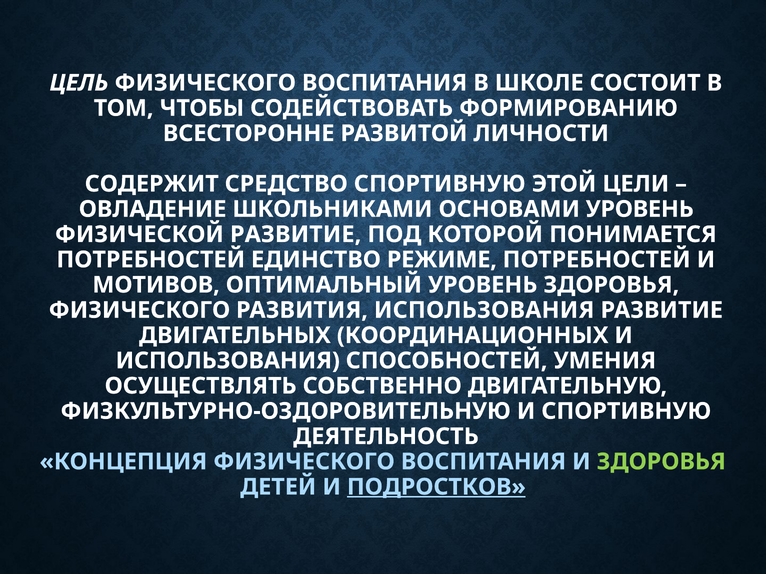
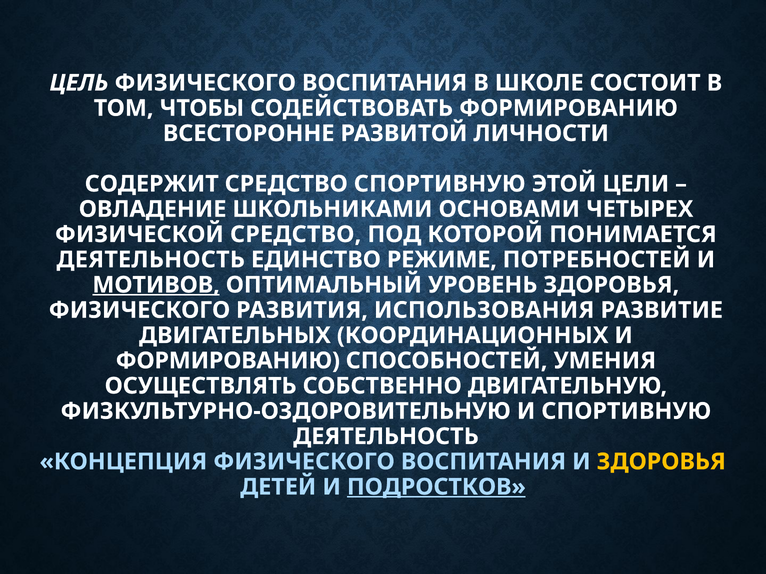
ОСНОВАМИ УРОВЕНЬ: УРОВЕНЬ -> ЧЕТЫРЕХ
ФИЗИЧЕСКОЙ РАЗВИТИЕ: РАЗВИТИЕ -> СРЕДСТВО
ПОТРЕБНОСТЕЙ at (151, 260): ПОТРЕБНОСТЕЙ -> ДЕЯТЕЛЬНОСТЬ
МОТИВОВ underline: none -> present
ИСПОЛЬЗОВАНИЯ at (228, 361): ИСПОЛЬЗОВАНИЯ -> ФОРМИРОВАНИЮ
ЗДОРОВЬЯ at (661, 462) colour: light green -> yellow
